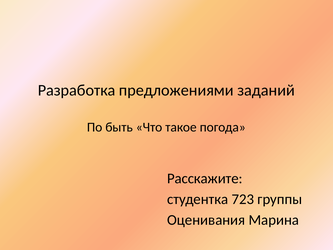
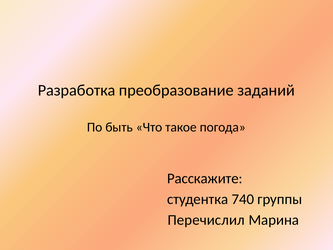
предложениями: предложениями -> преобразование
723: 723 -> 740
Оценивания: Оценивания -> Перечислил
